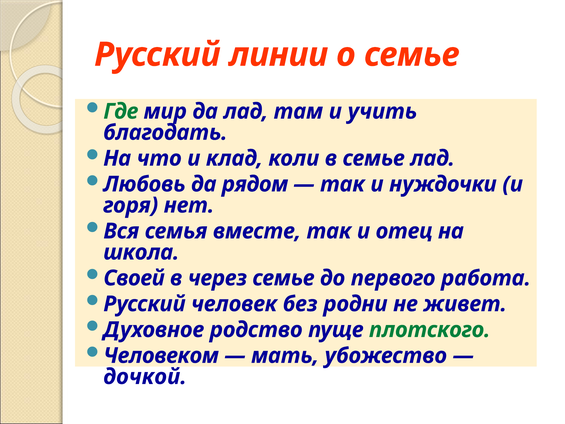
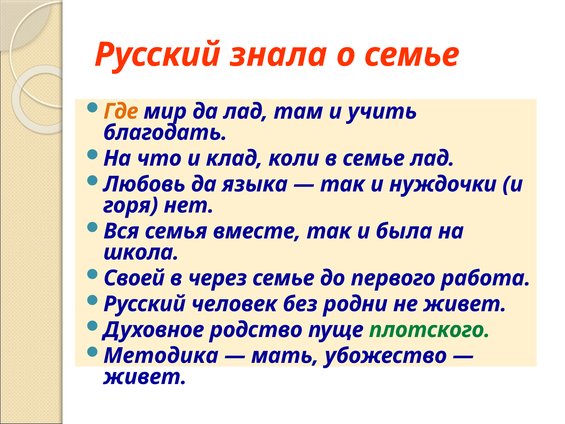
линии: линии -> знала
Где colour: green -> orange
рядом: рядом -> языка
отец: отец -> была
Человеком: Человеком -> Методика
дочкой at (145, 377): дочкой -> живет
